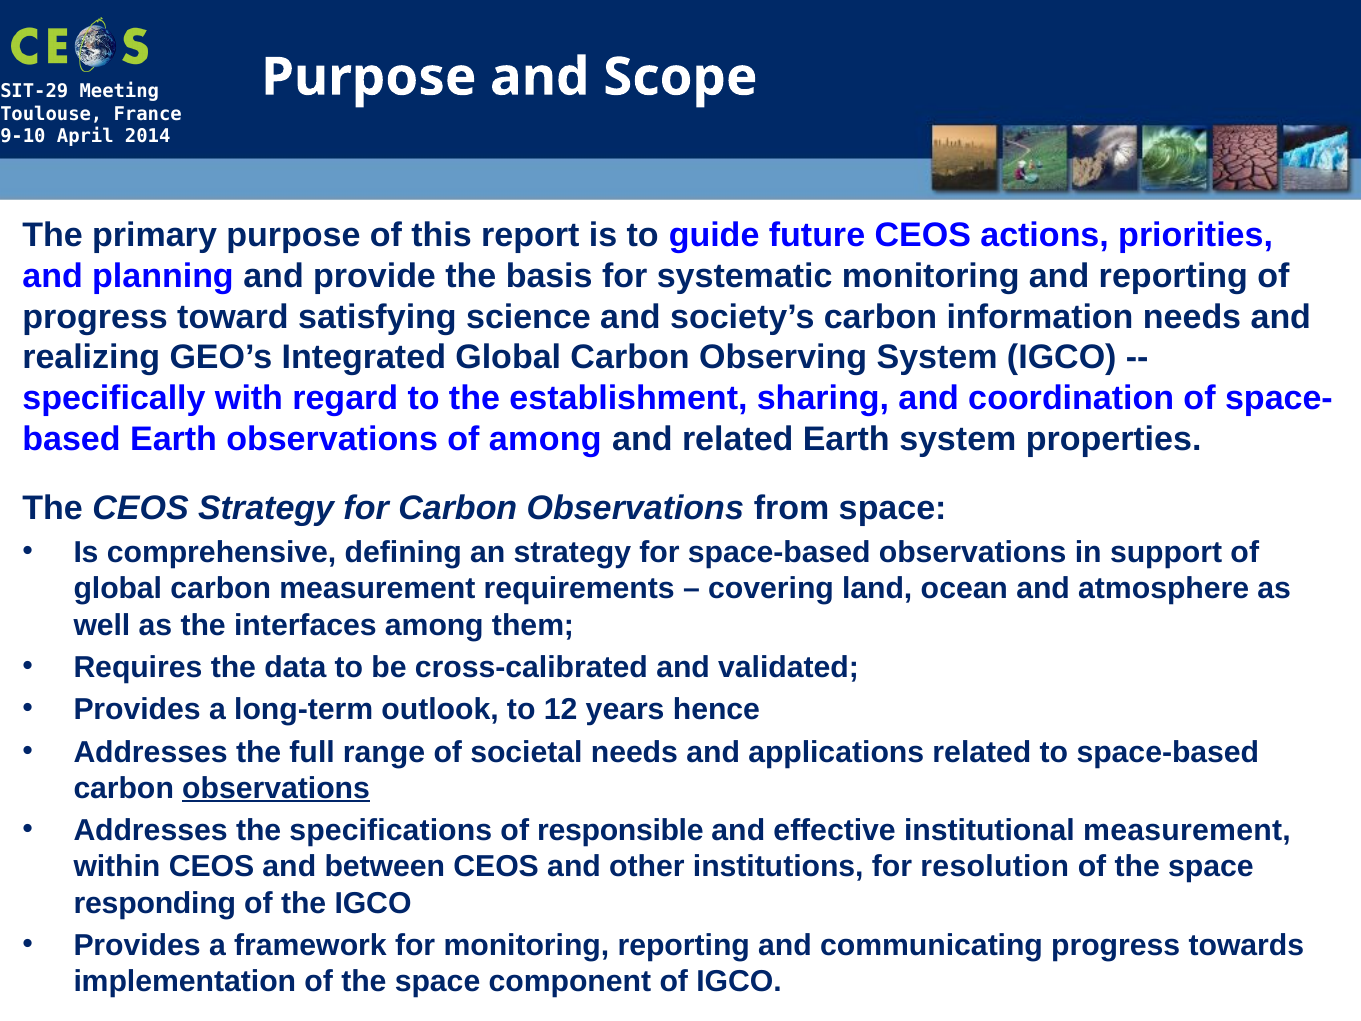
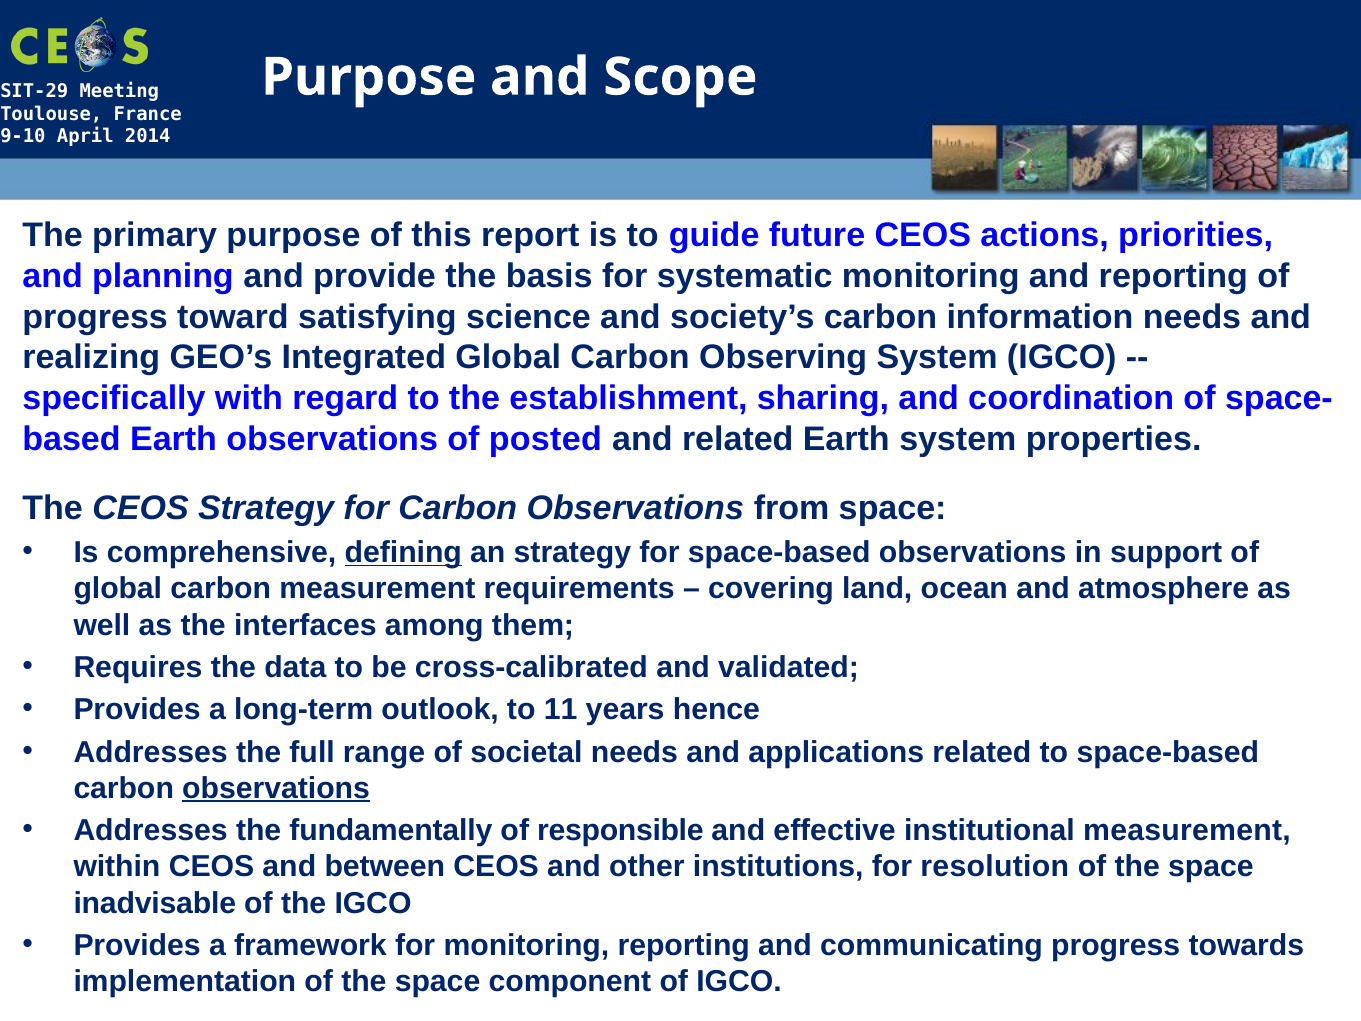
of among: among -> posted
defining underline: none -> present
12: 12 -> 11
specifications: specifications -> fundamentally
responding: responding -> inadvisable
